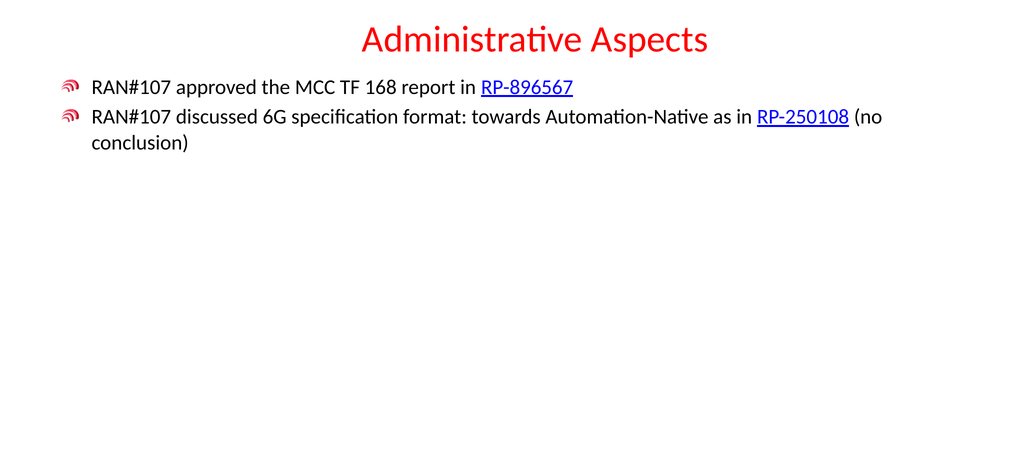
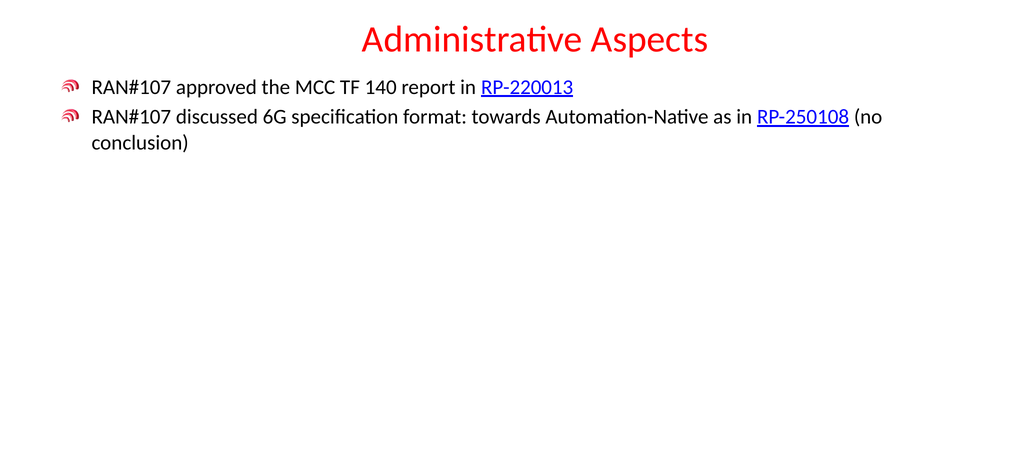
168: 168 -> 140
RP-896567: RP-896567 -> RP-220013
